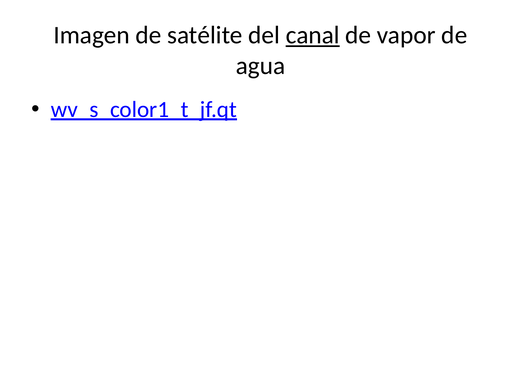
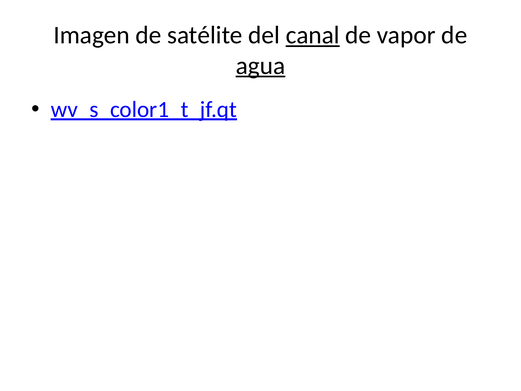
agua underline: none -> present
